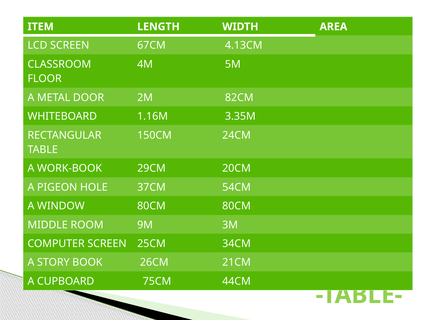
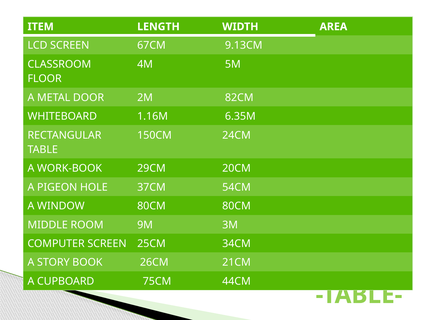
4.13CM: 4.13CM -> 9.13CM
3.35M: 3.35M -> 6.35M
